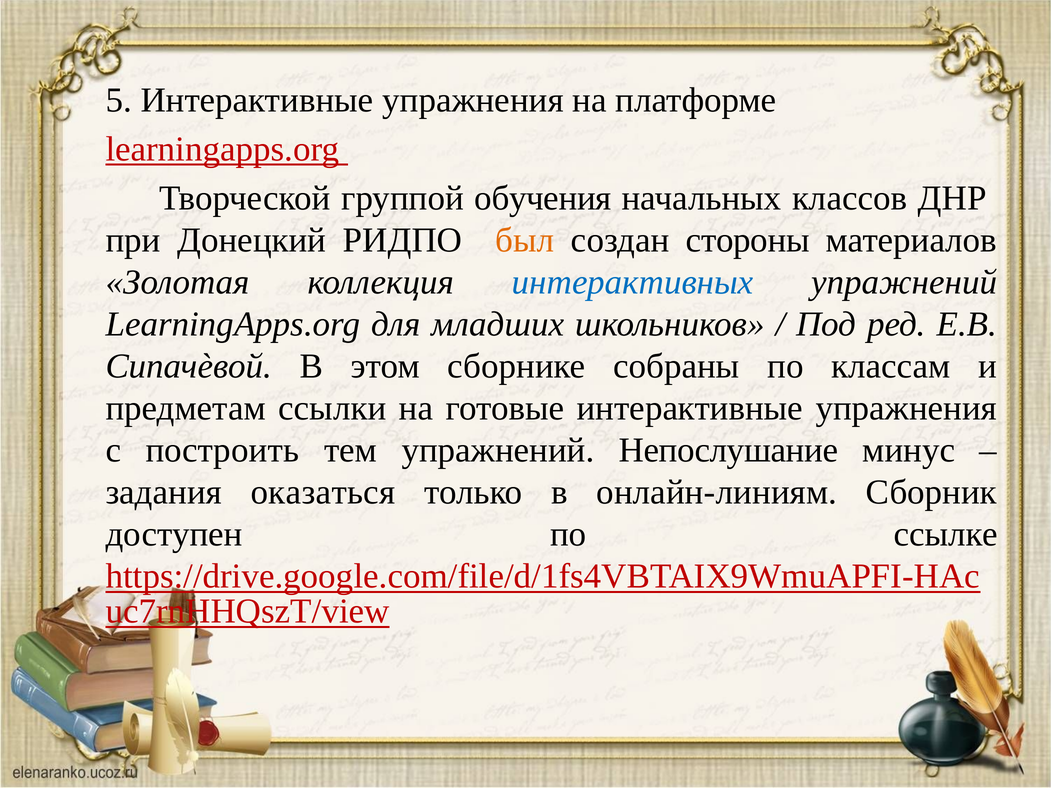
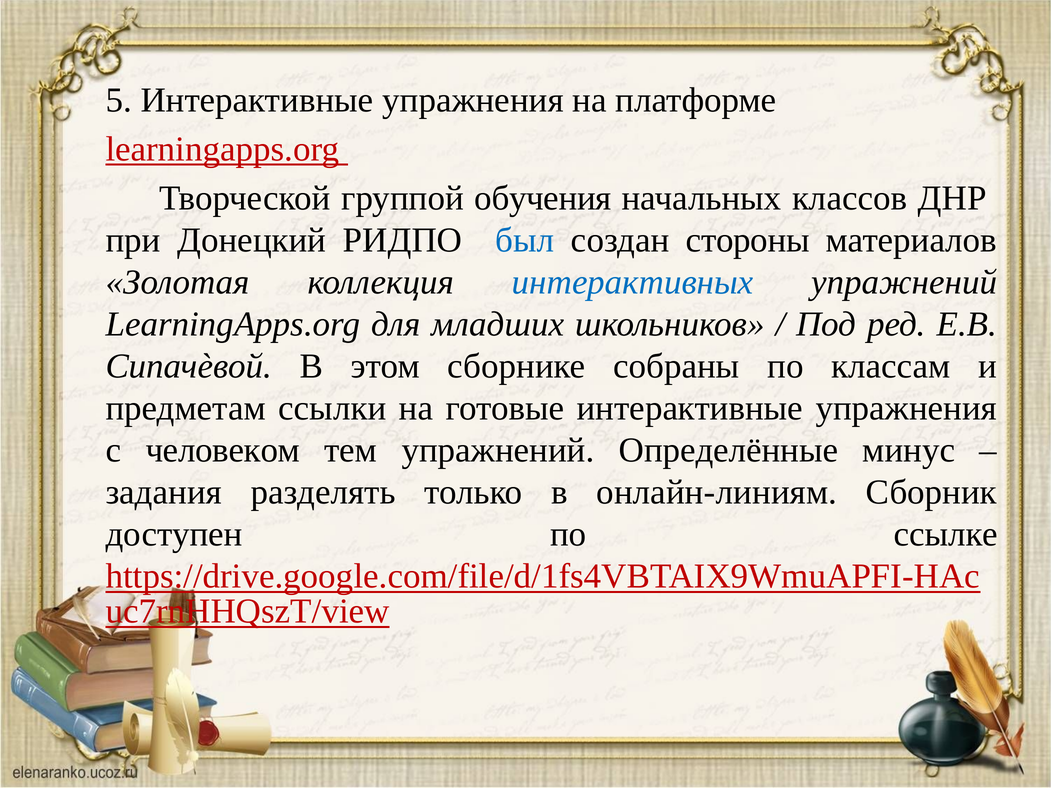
был colour: orange -> blue
построить: построить -> человеком
Непослушание: Непослушание -> Определённые
оказаться: оказаться -> разделять
